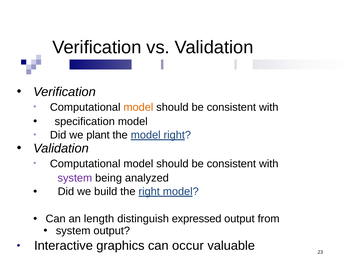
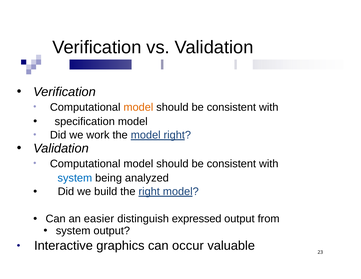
plant: plant -> work
system at (75, 178) colour: purple -> blue
length: length -> easier
